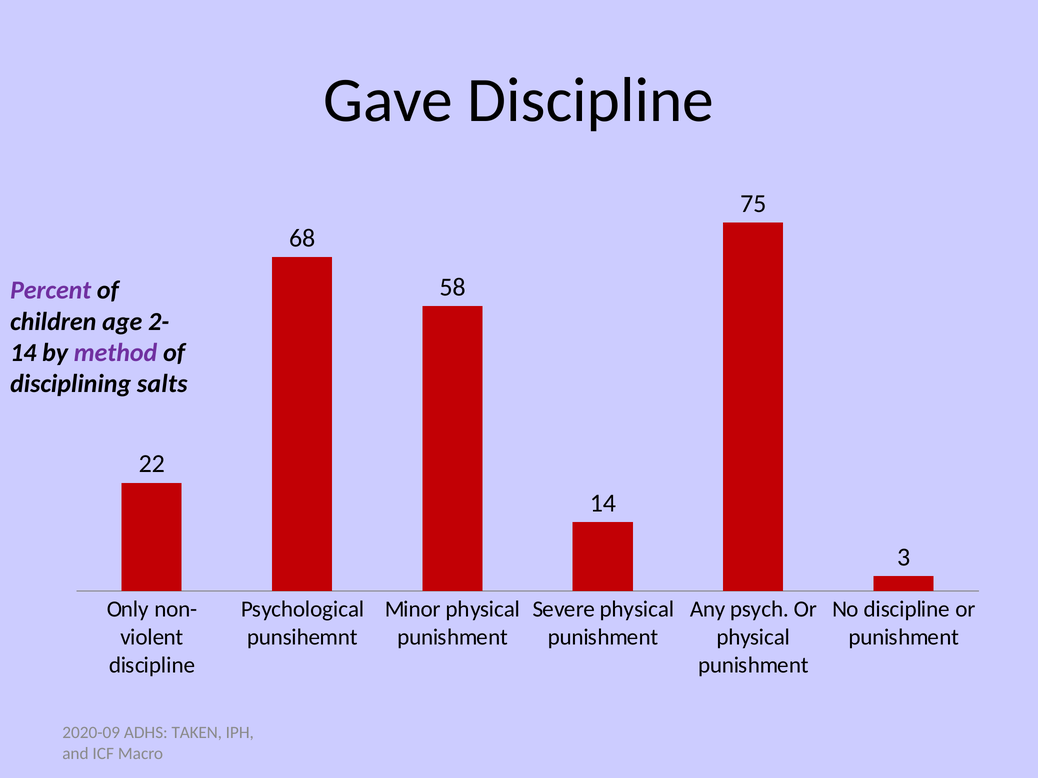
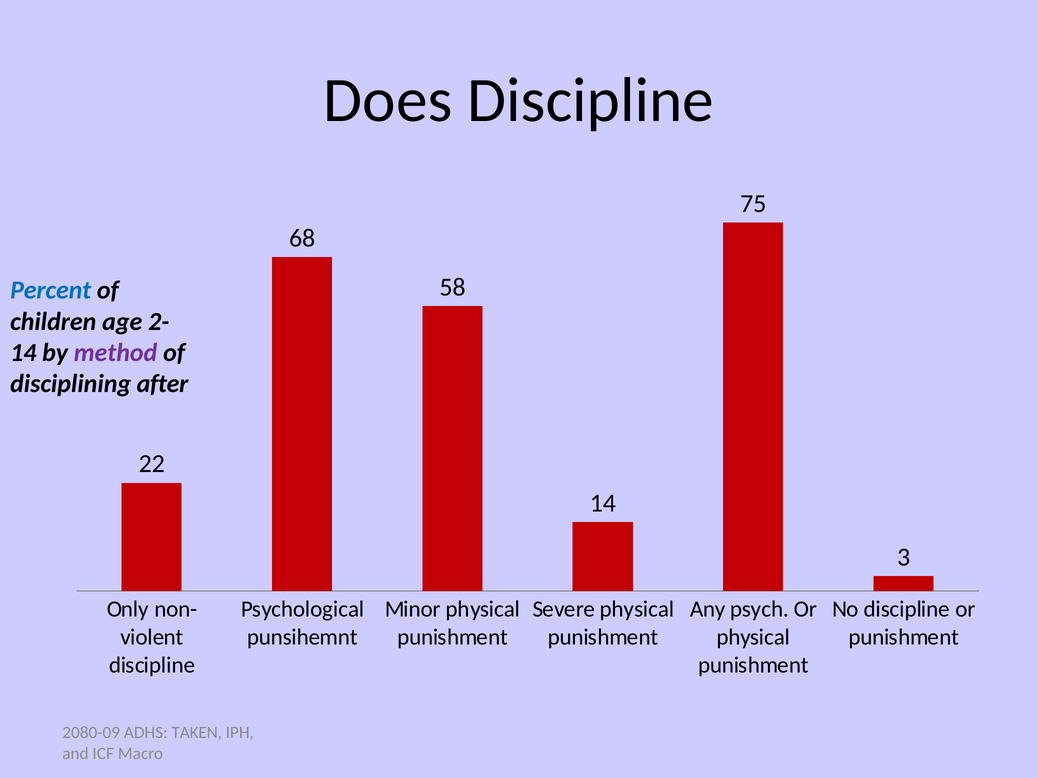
Gave: Gave -> Does
Percent colour: purple -> blue
salts: salts -> after
2020-09: 2020-09 -> 2080-09
